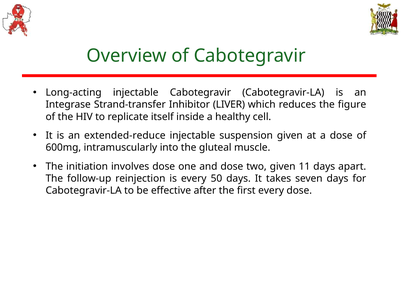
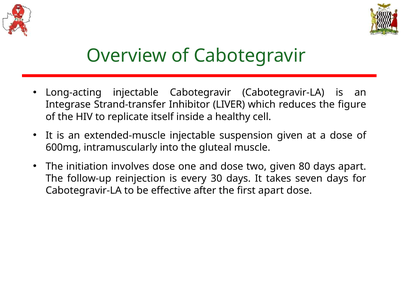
extended-reduce: extended-reduce -> extended-muscle
11: 11 -> 80
50: 50 -> 30
first every: every -> apart
